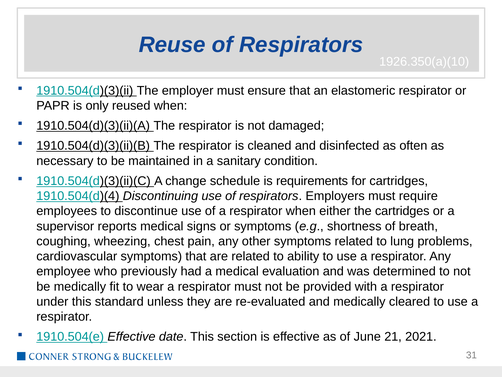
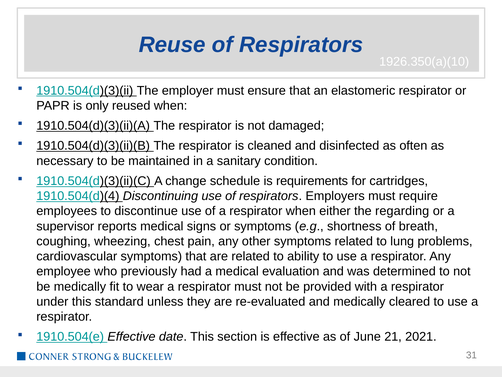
the cartridges: cartridges -> regarding
